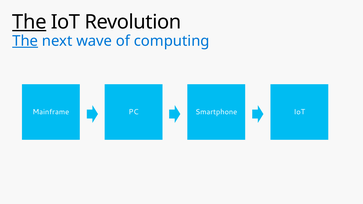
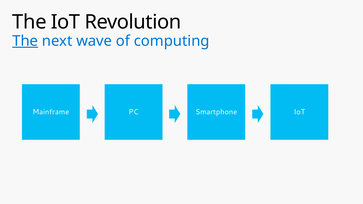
The at (29, 22) underline: present -> none
